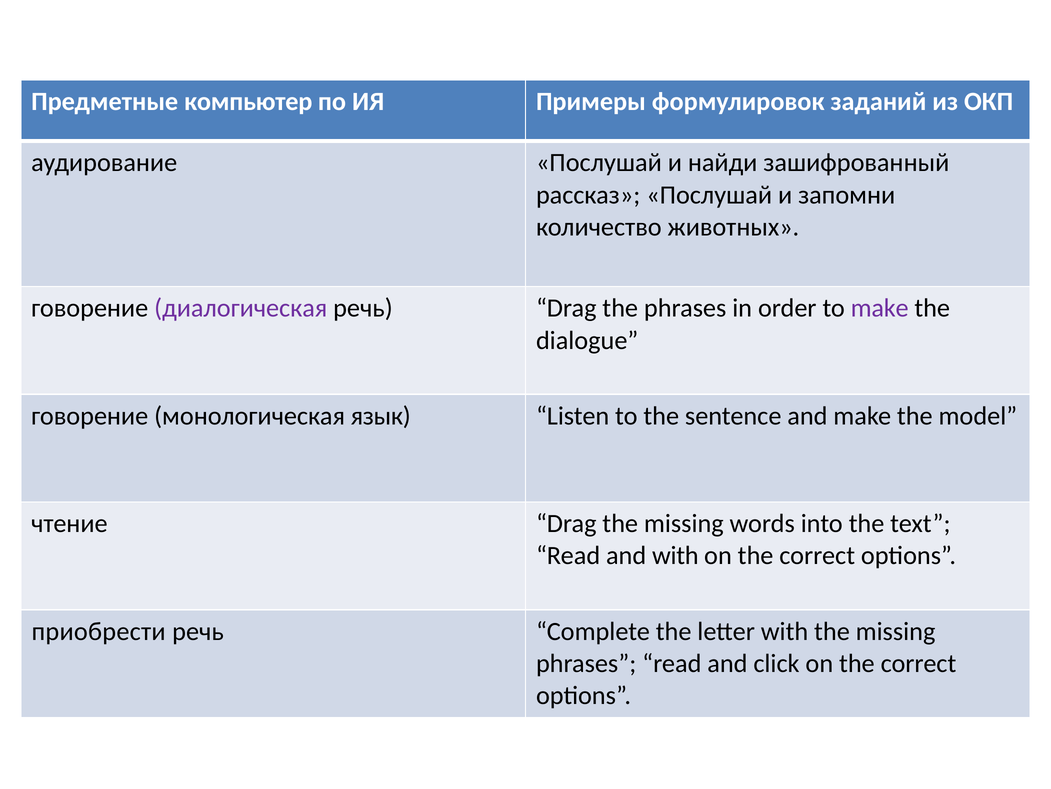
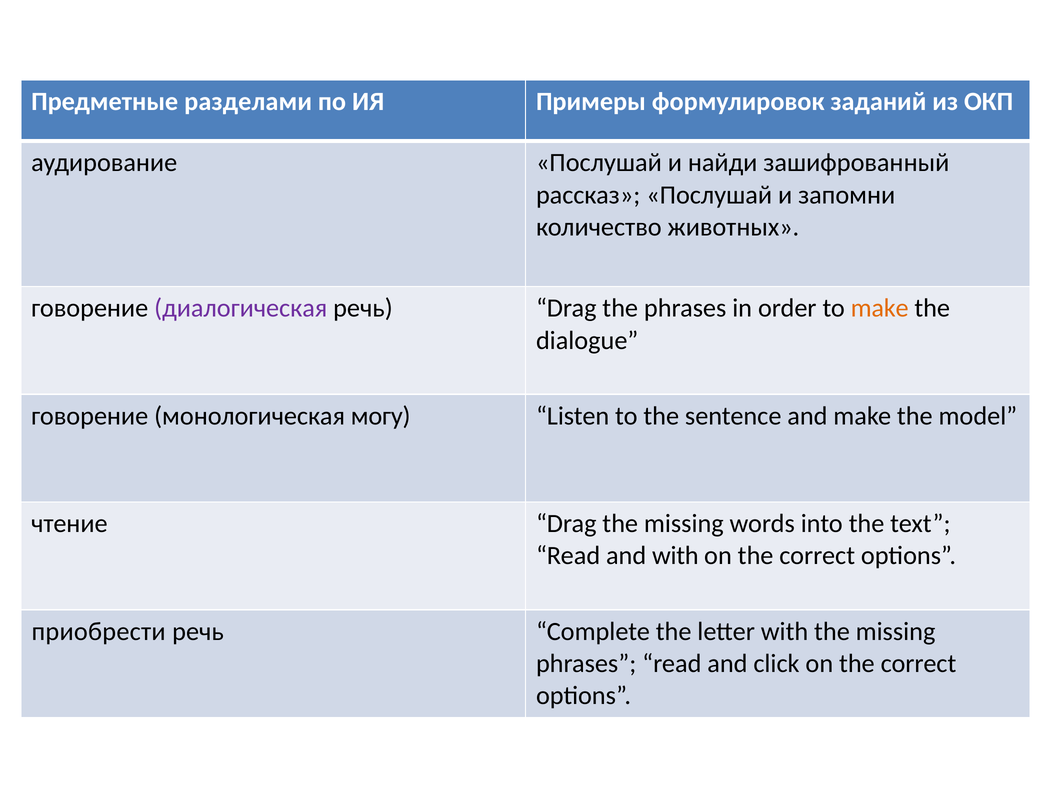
компьютер: компьютер -> разделами
make at (880, 308) colour: purple -> orange
язык: язык -> могу
